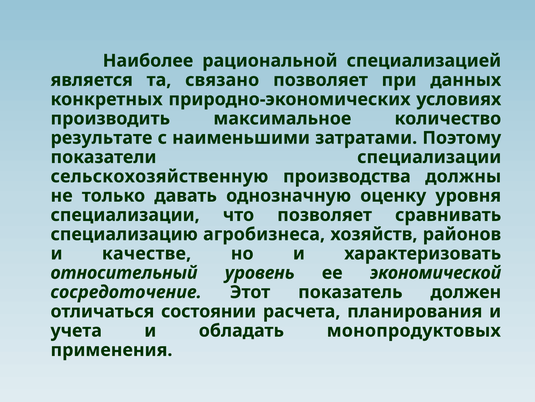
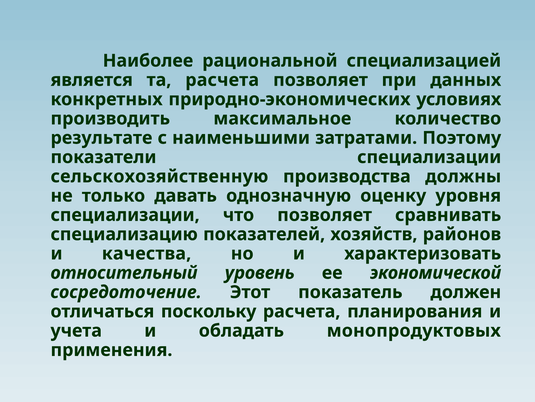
та связано: связано -> расчета
агробизнеса: агробизнеса -> показателей
качестве: качестве -> качества
состоянии: состоянии -> поскольку
